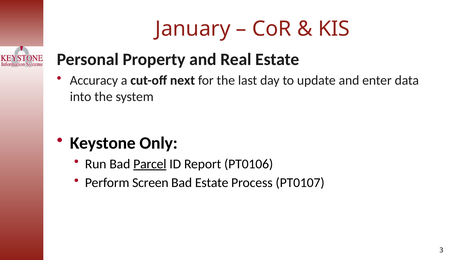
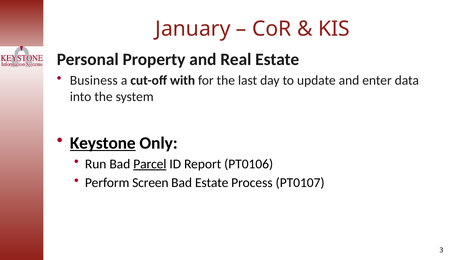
Accuracy: Accuracy -> Business
next: next -> with
Keystone underline: none -> present
